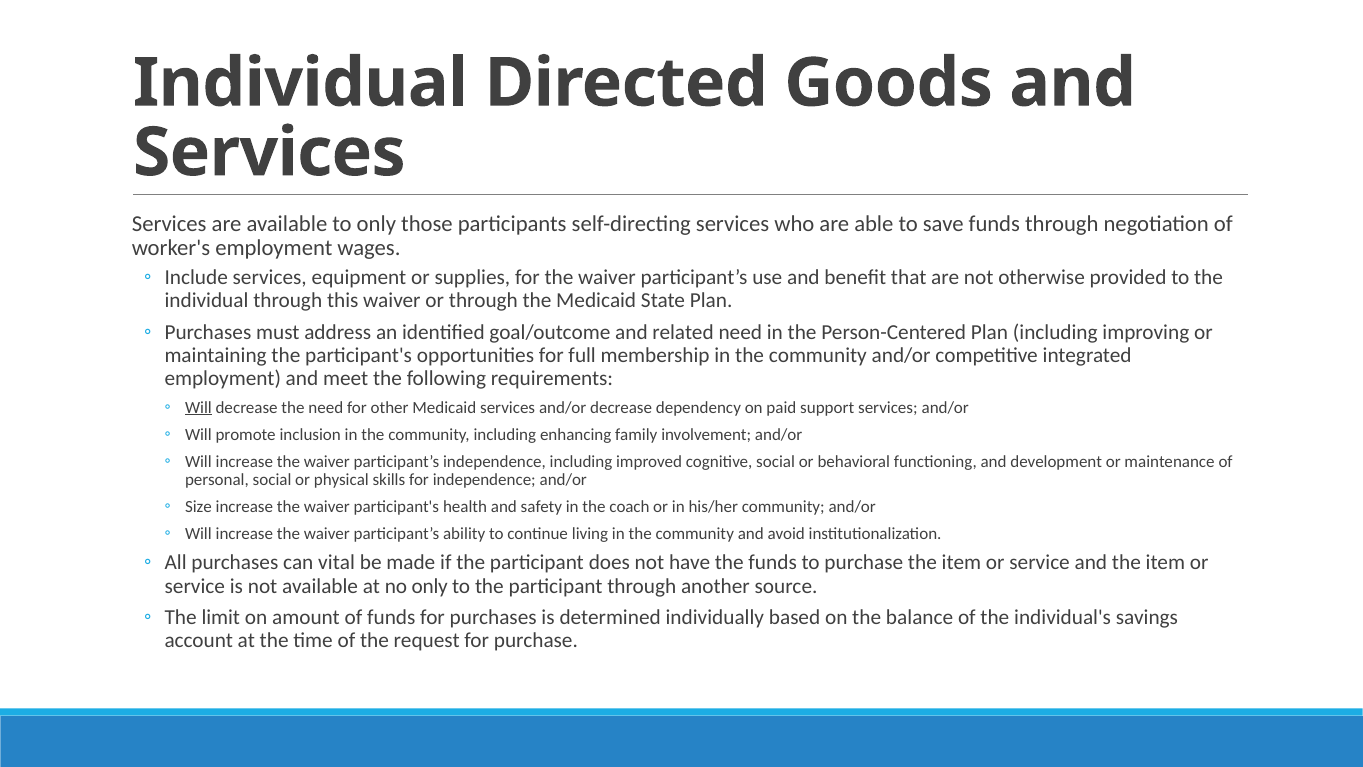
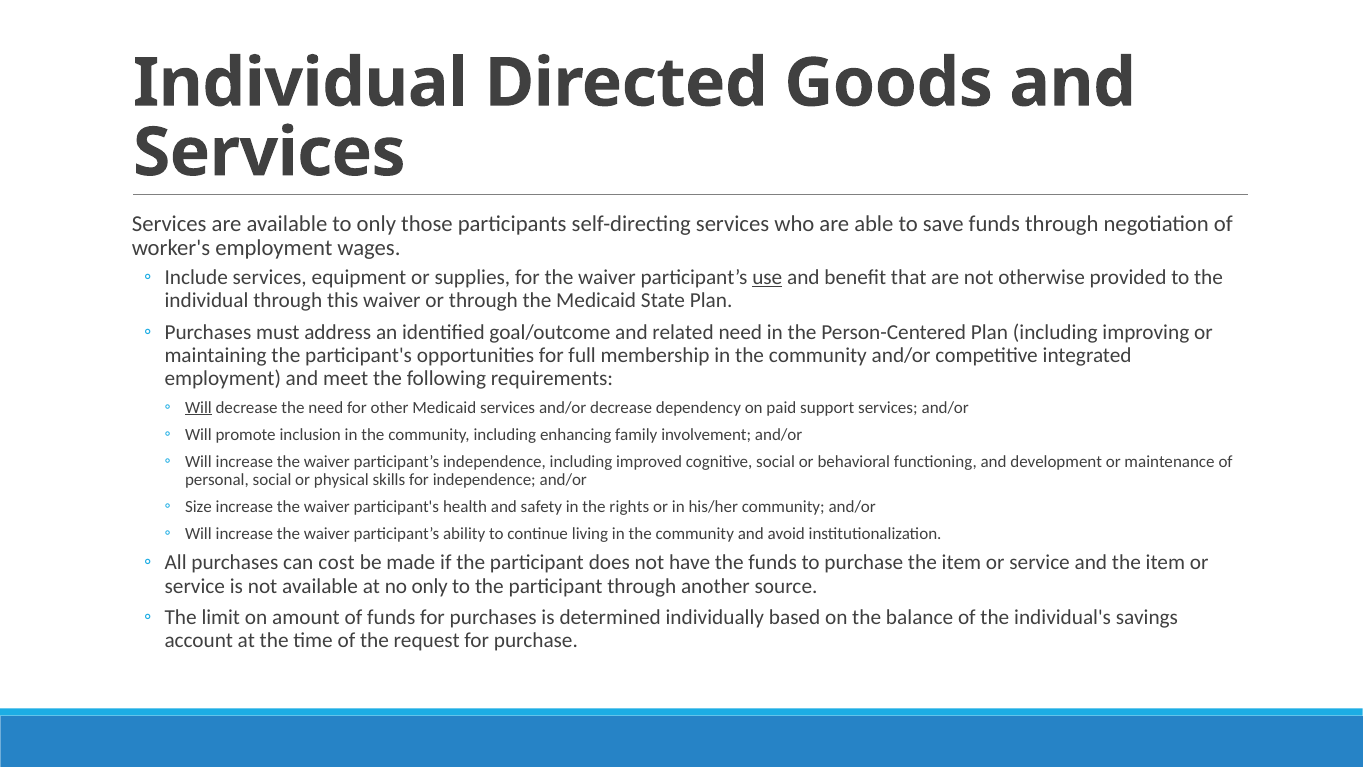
use underline: none -> present
coach: coach -> rights
vital: vital -> cost
